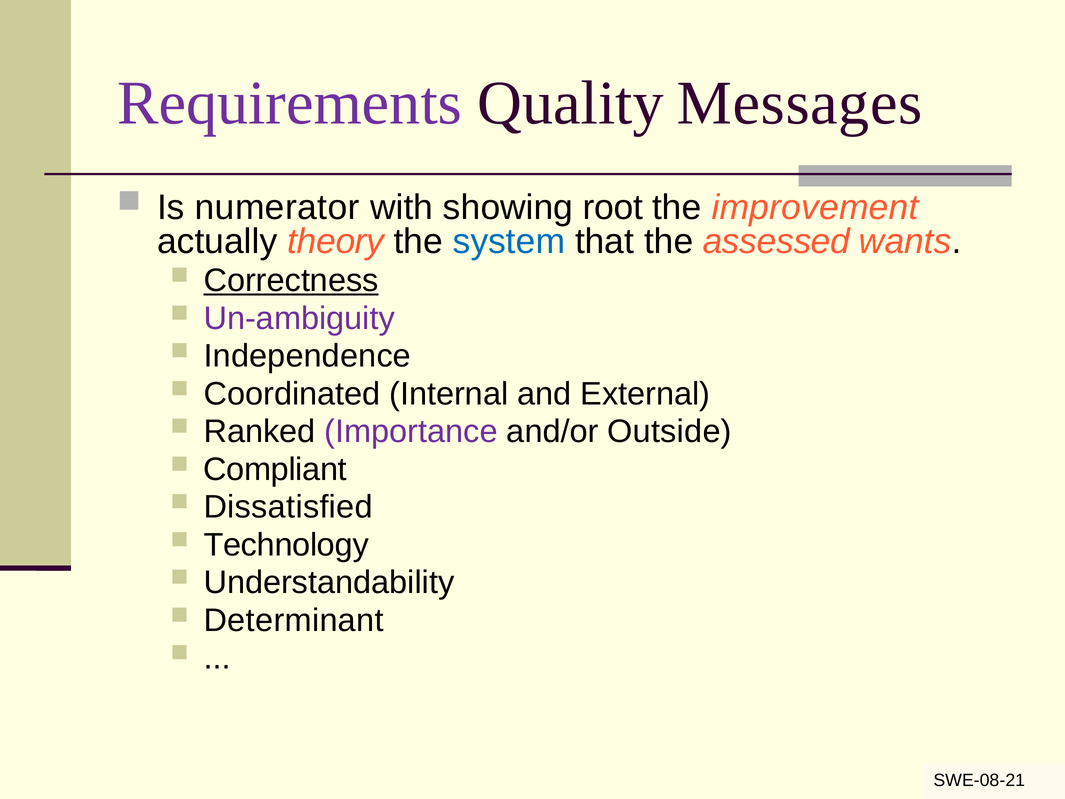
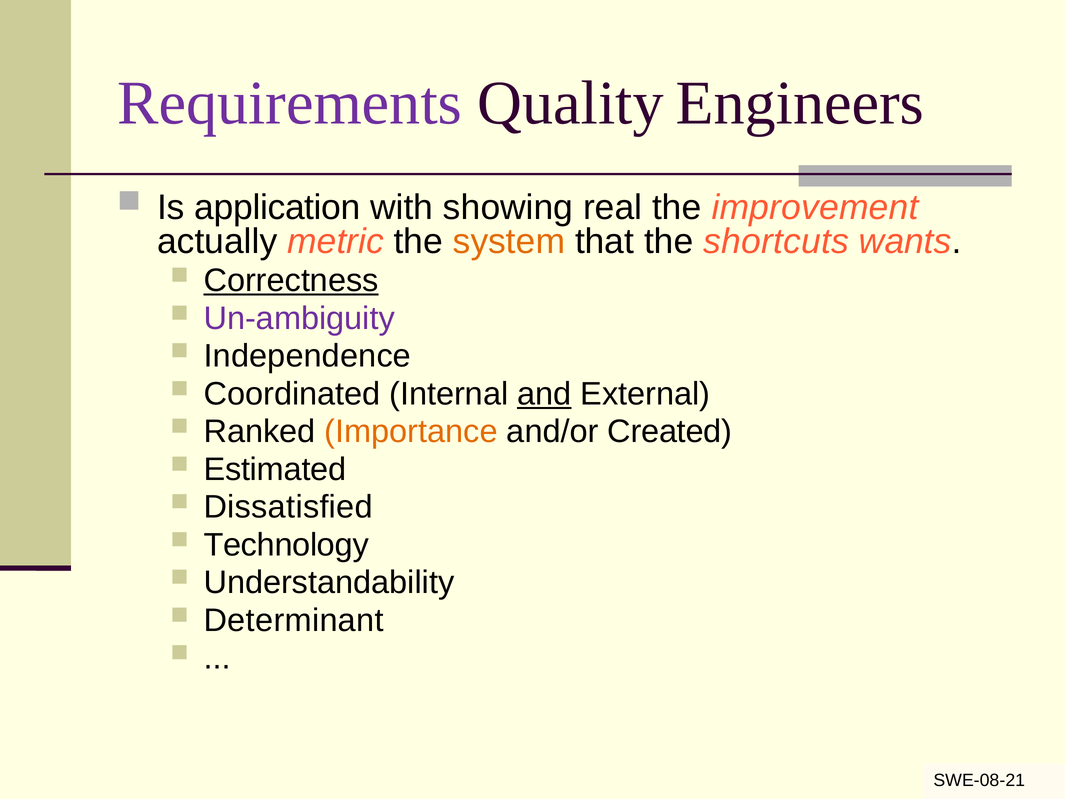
Messages: Messages -> Engineers
numerator: numerator -> application
root: root -> real
theory: theory -> metric
system colour: blue -> orange
assessed: assessed -> shortcuts
and underline: none -> present
Importance colour: purple -> orange
Outside: Outside -> Created
Compliant: Compliant -> Estimated
